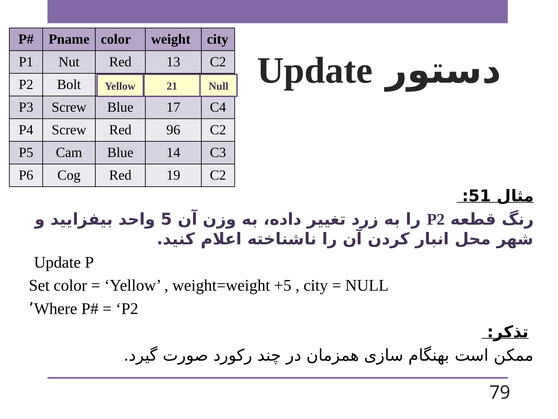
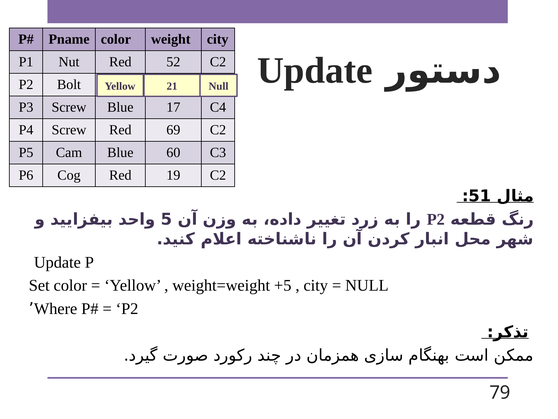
13: 13 -> 52
96: 96 -> 69
14: 14 -> 60
